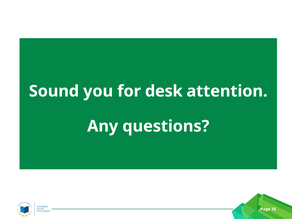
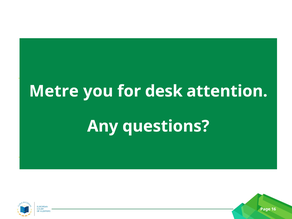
Sound: Sound -> Metre
